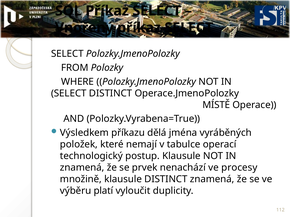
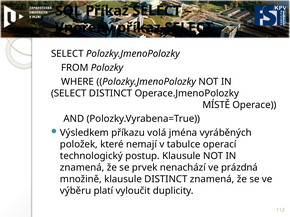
dělá: dělá -> volá
procesy: procesy -> prázdná
